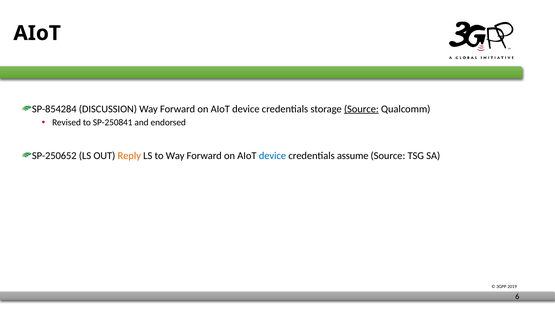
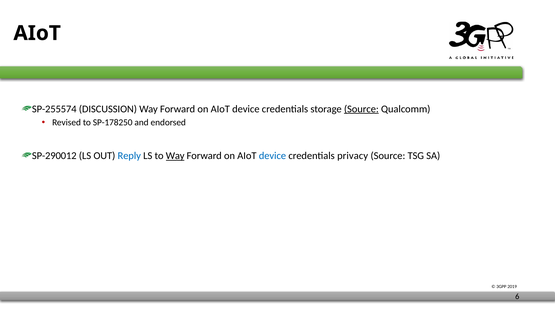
SP-854284: SP-854284 -> SP-255574
SP-250841: SP-250841 -> SP-178250
SP-250652: SP-250652 -> SP-290012
Reply colour: orange -> blue
Way at (175, 156) underline: none -> present
assume: assume -> privacy
